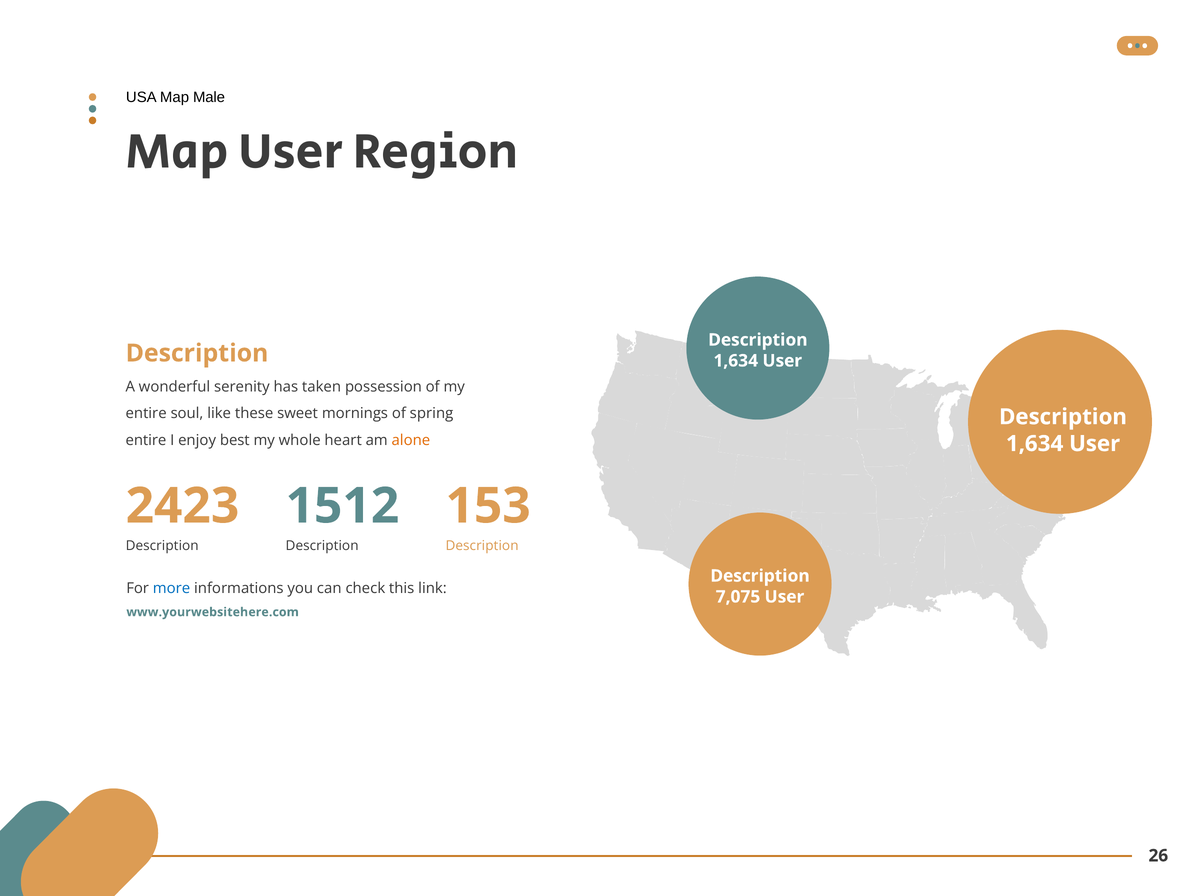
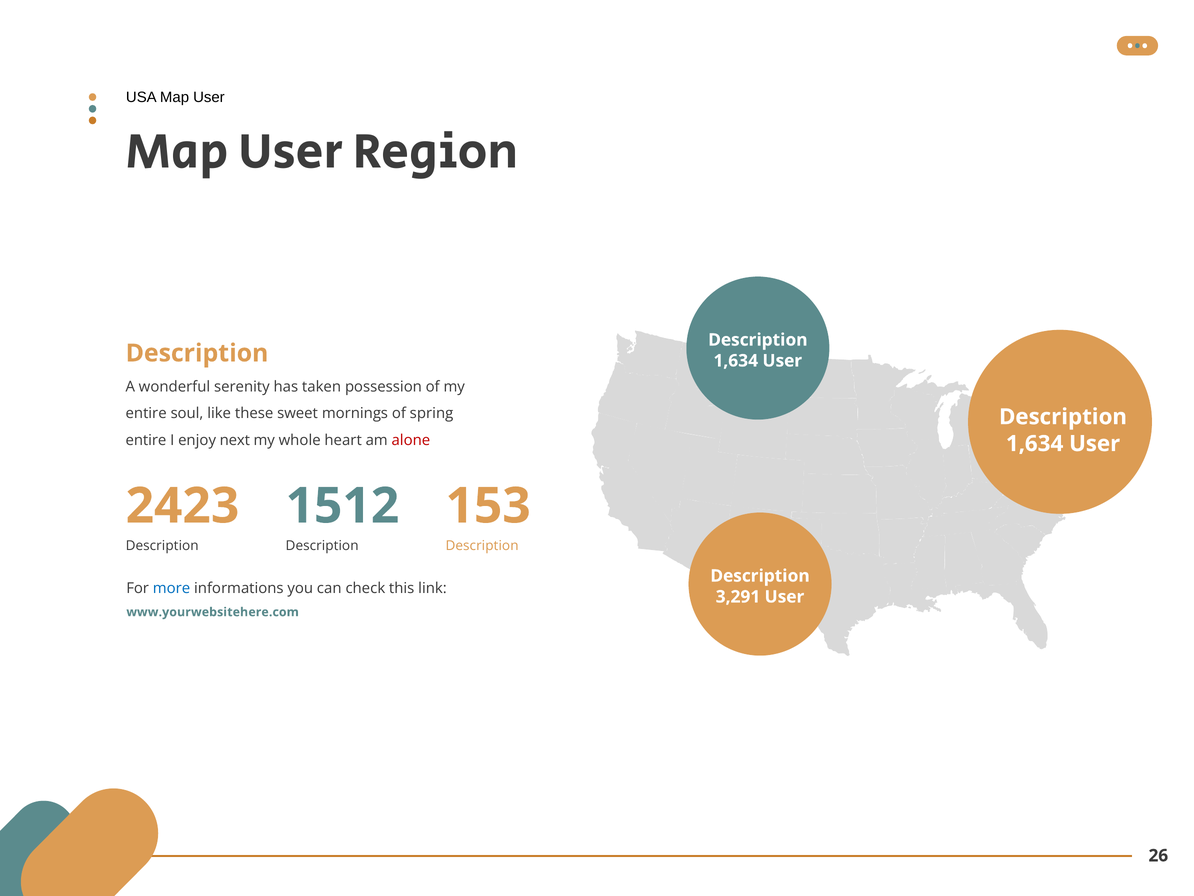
USA Map Male: Male -> User
best: best -> next
alone colour: orange -> red
7,075: 7,075 -> 3,291
